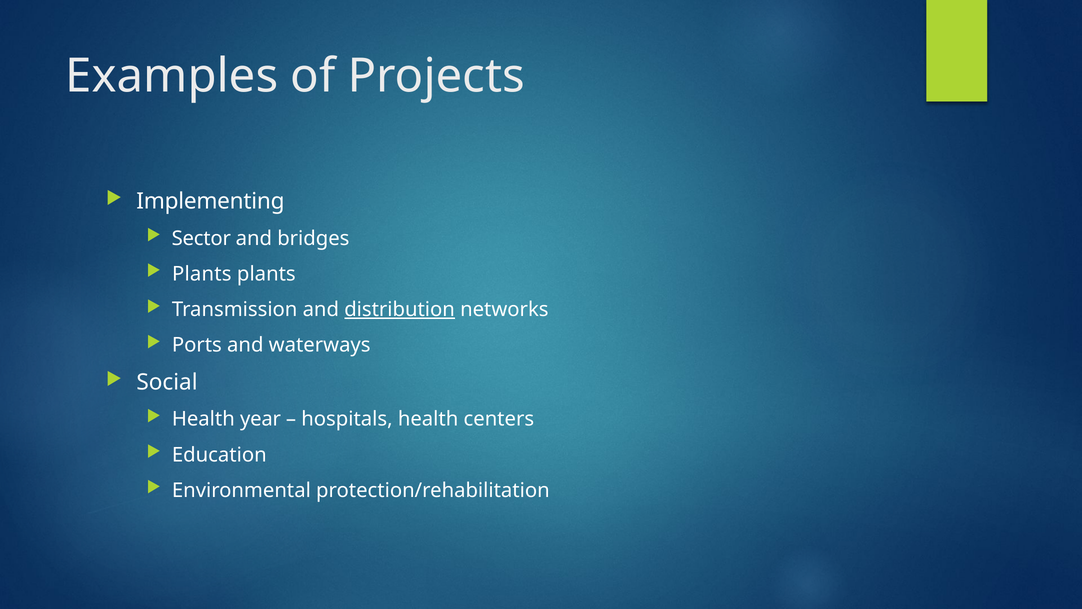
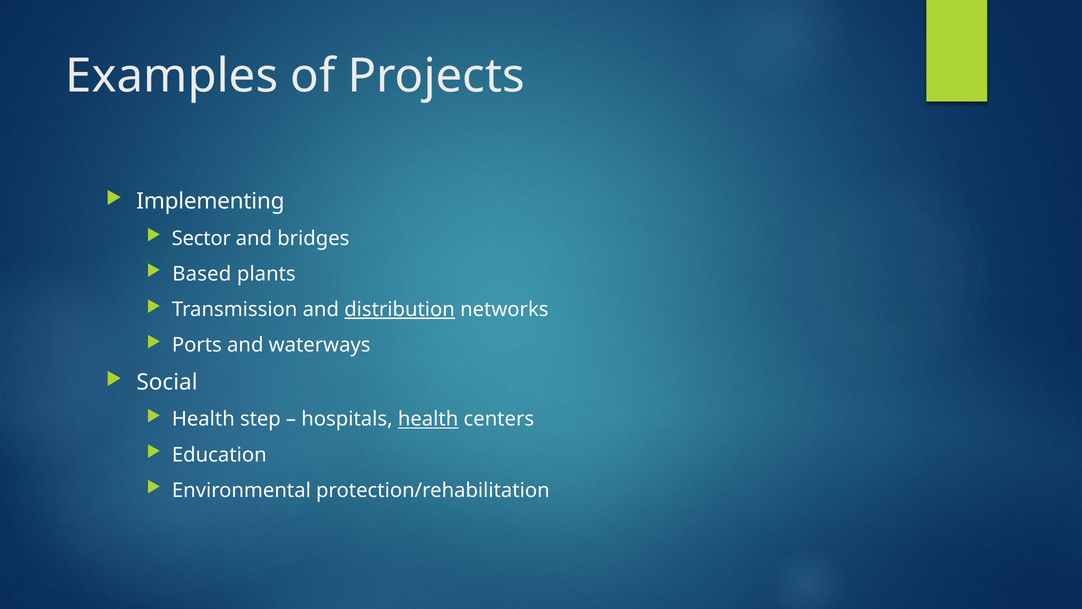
Plants at (202, 274): Plants -> Based
year: year -> step
health at (428, 419) underline: none -> present
